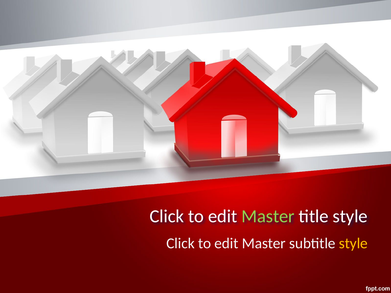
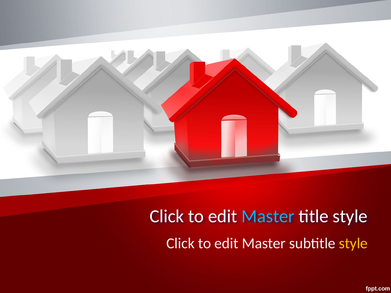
Master at (268, 216) colour: light green -> light blue
